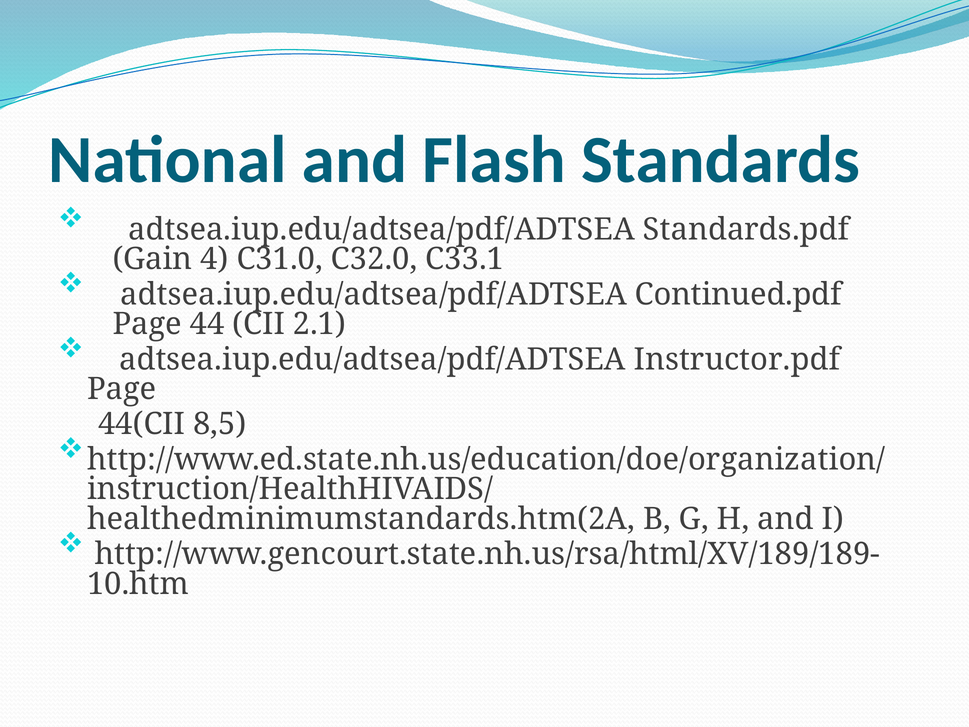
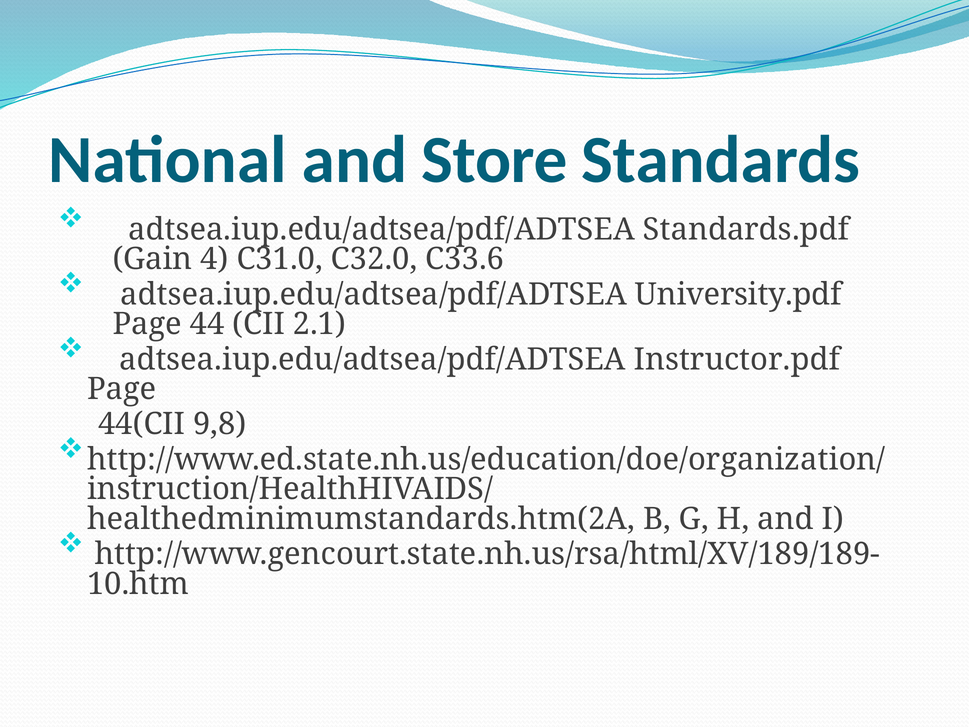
Flash: Flash -> Store
C33.1: C33.1 -> C33.6
Continued.pdf: Continued.pdf -> University.pdf
8,5: 8,5 -> 9,8
